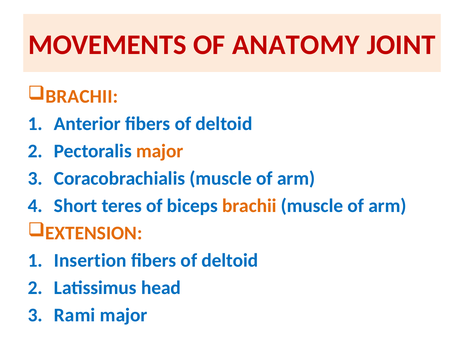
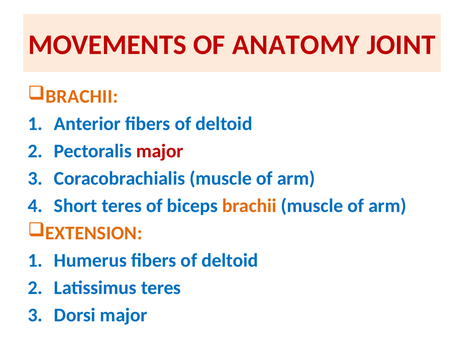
major at (160, 151) colour: orange -> red
Insertion: Insertion -> Humerus
Latissimus head: head -> teres
Rami: Rami -> Dorsi
